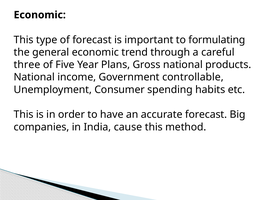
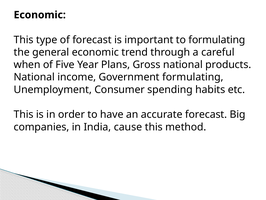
three: three -> when
Government controllable: controllable -> formulating
